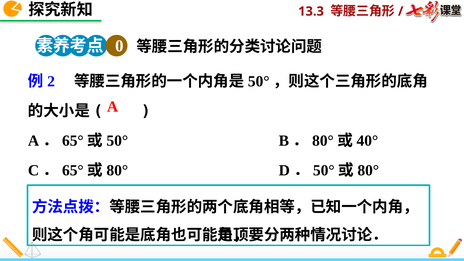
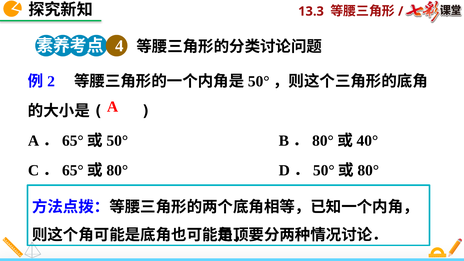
0: 0 -> 4
